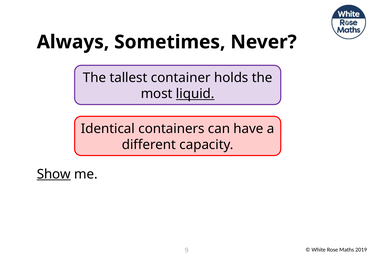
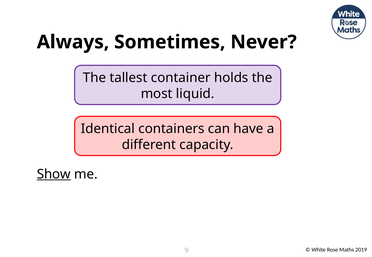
liquid underline: present -> none
